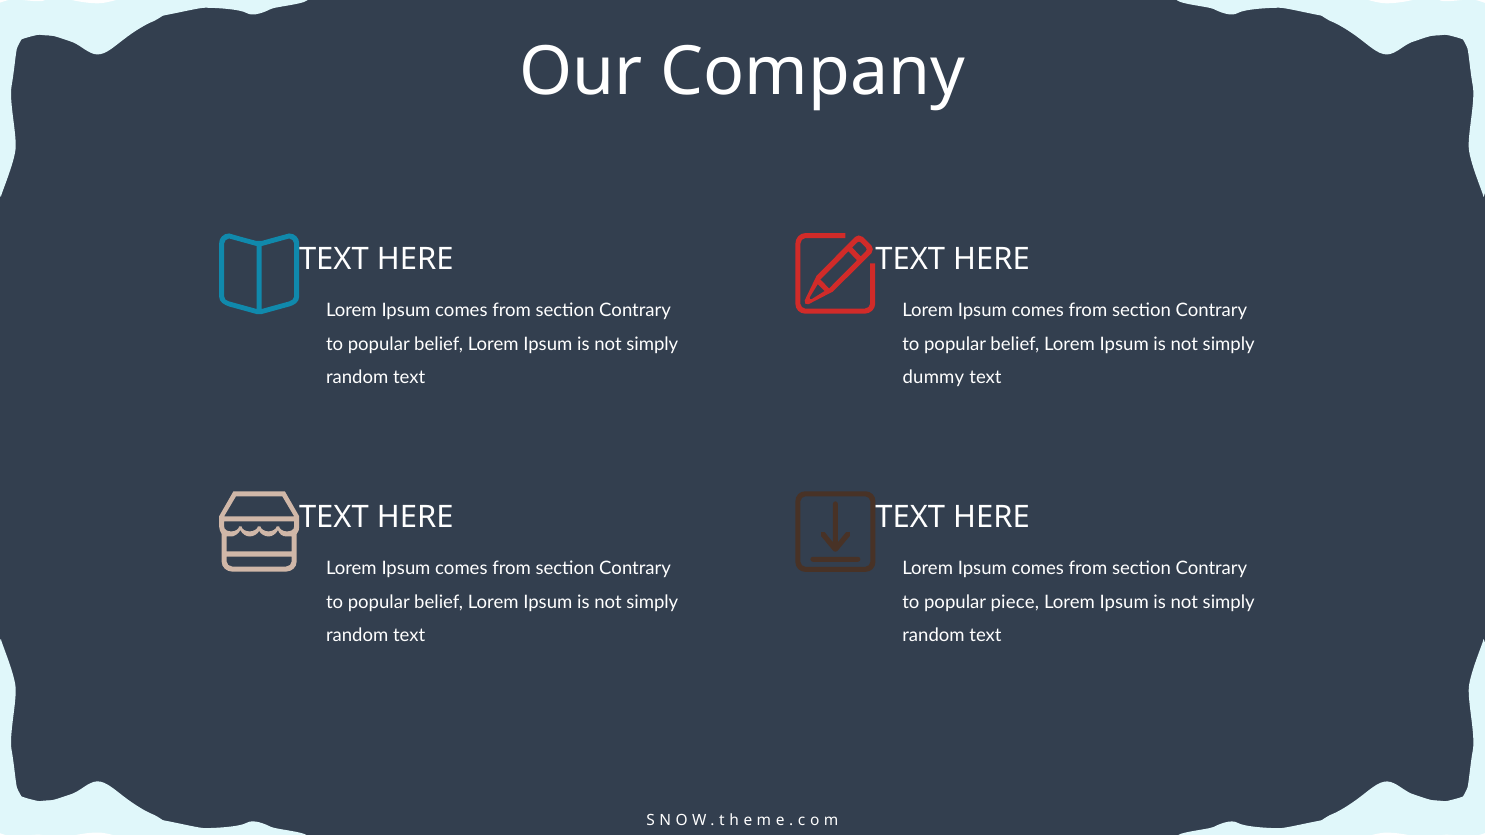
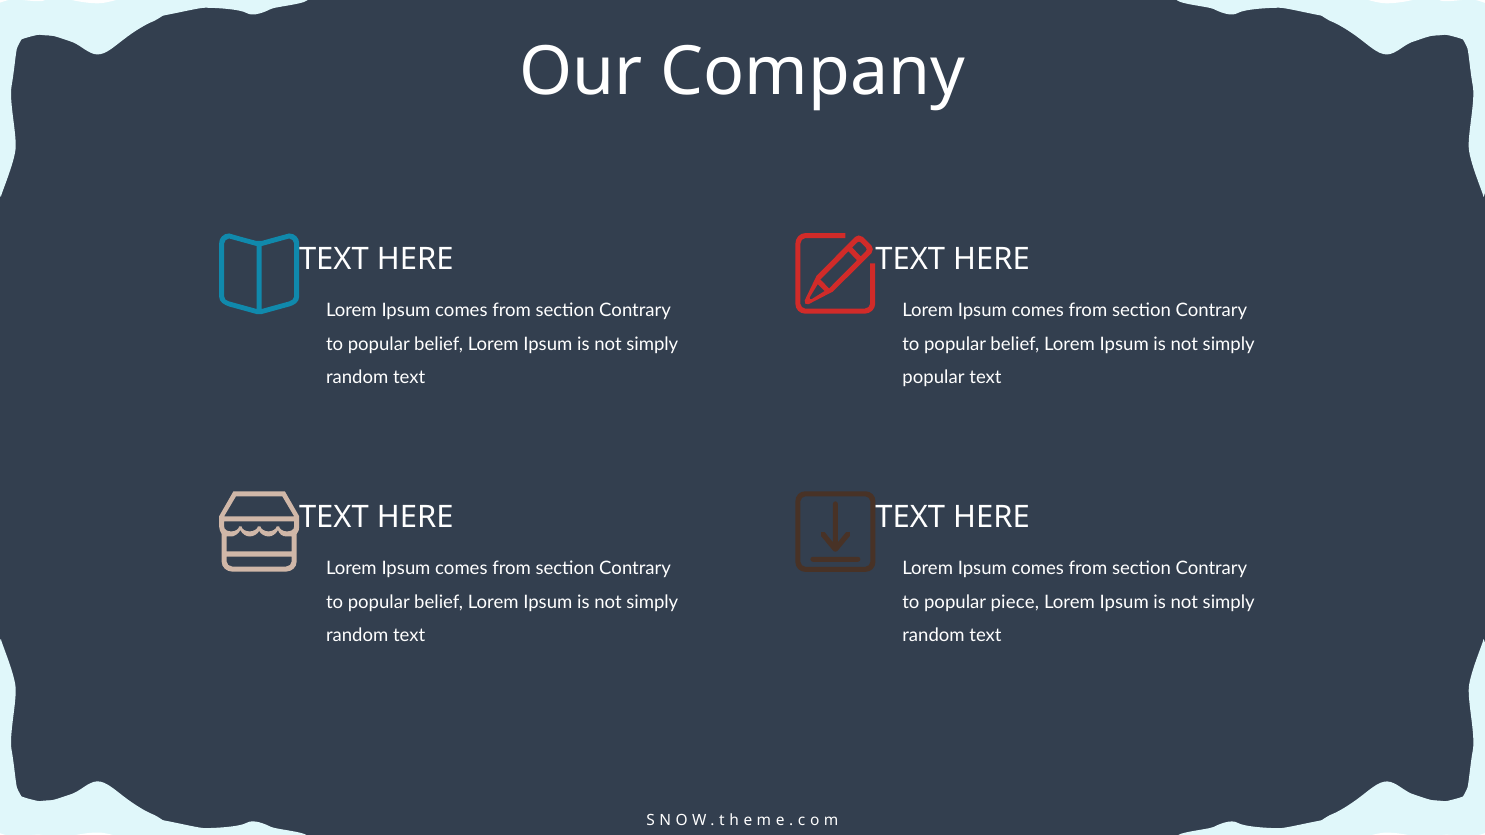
dummy at (933, 378): dummy -> popular
